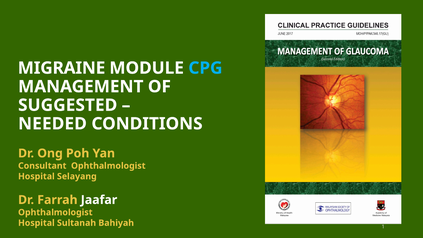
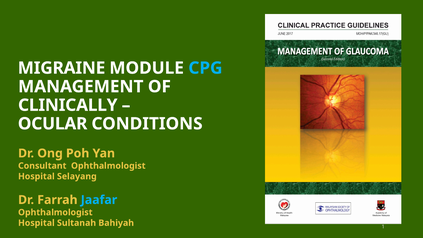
SUGGESTED: SUGGESTED -> CLINICALLY
NEEDED: NEEDED -> OCULAR
Jaafar colour: white -> light blue
